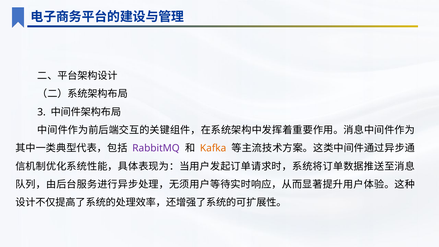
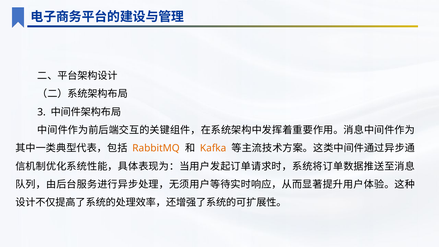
RabbitMQ colour: purple -> orange
